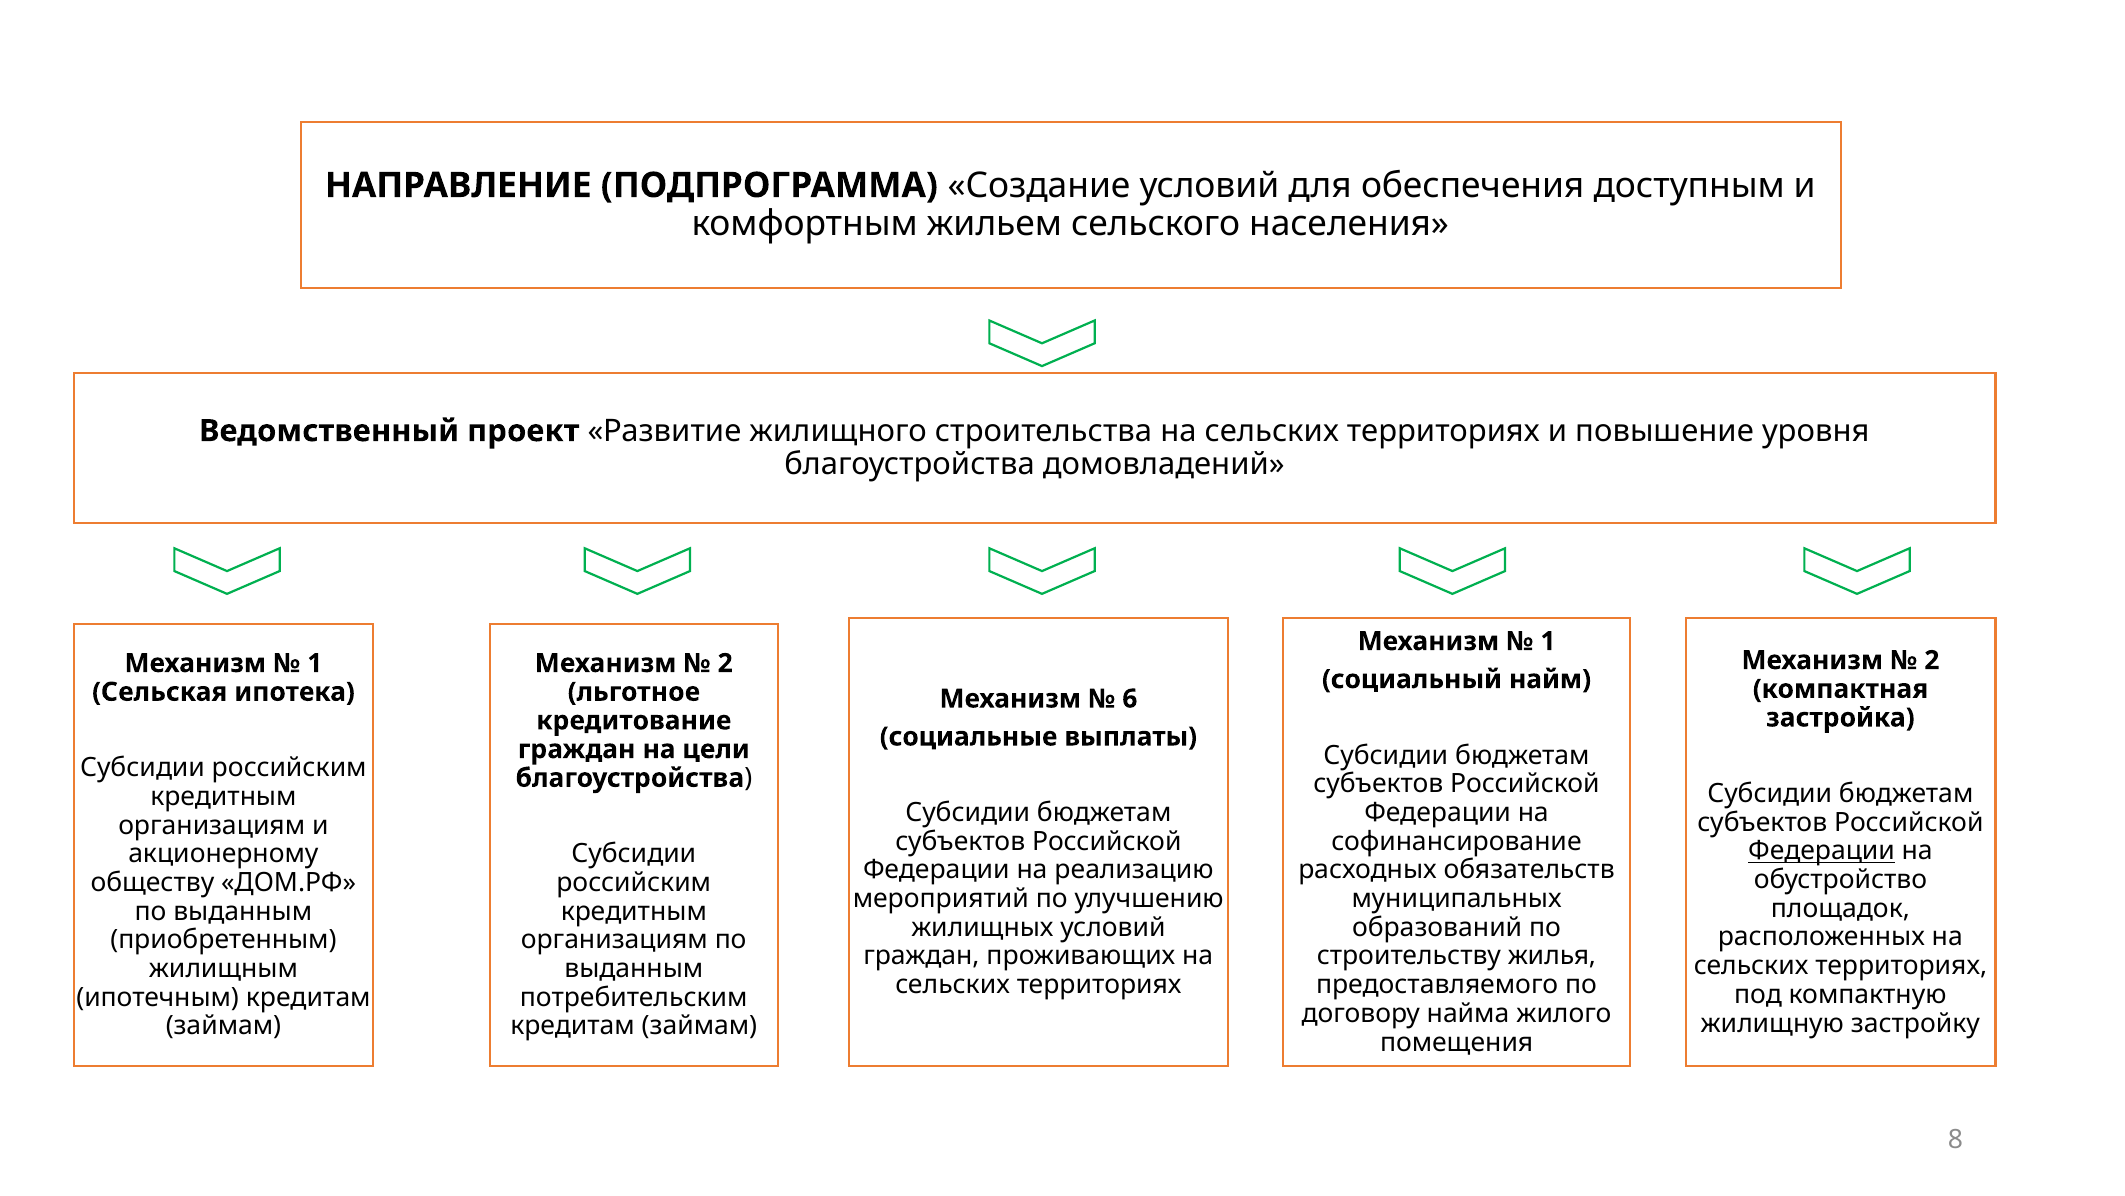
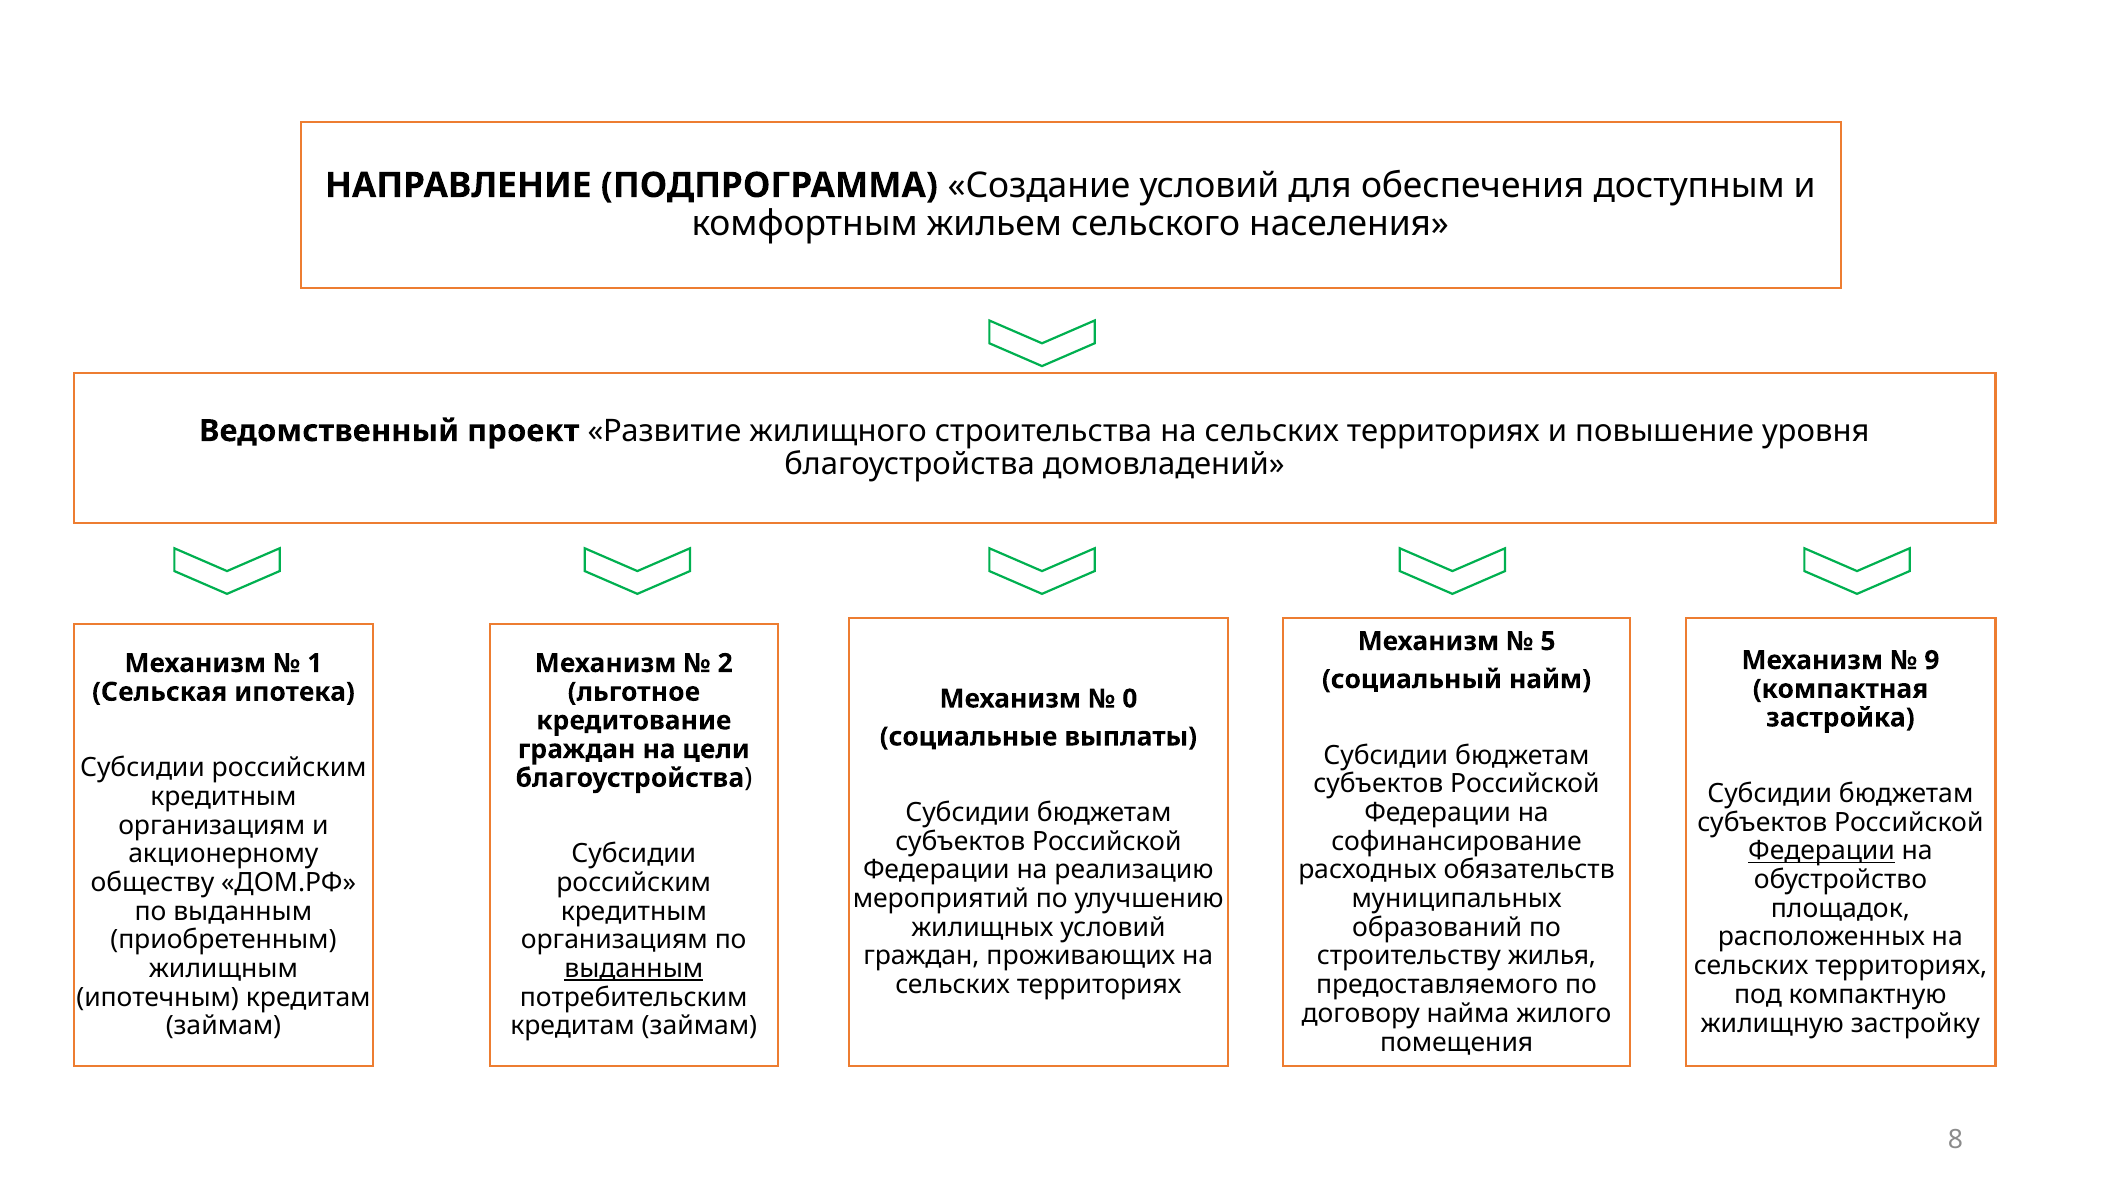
1 at (1548, 641): 1 -> 5
2 at (1932, 660): 2 -> 9
6: 6 -> 0
выданным at (634, 968) underline: none -> present
